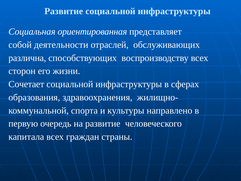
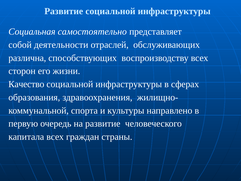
ориентированная: ориентированная -> самостоятельно
Сочетает: Сочетает -> Качество
